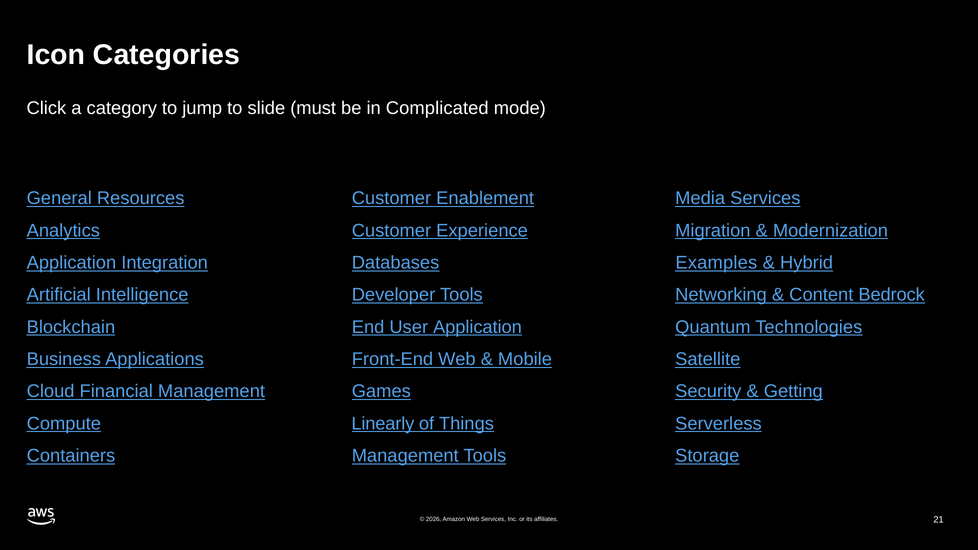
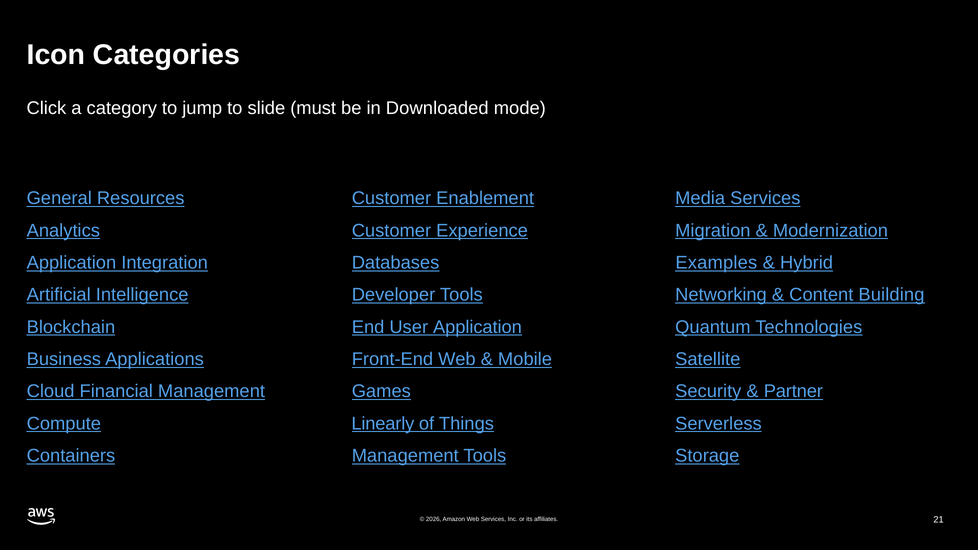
Complicated: Complicated -> Downloaded
Bedrock: Bedrock -> Building
Getting: Getting -> Partner
